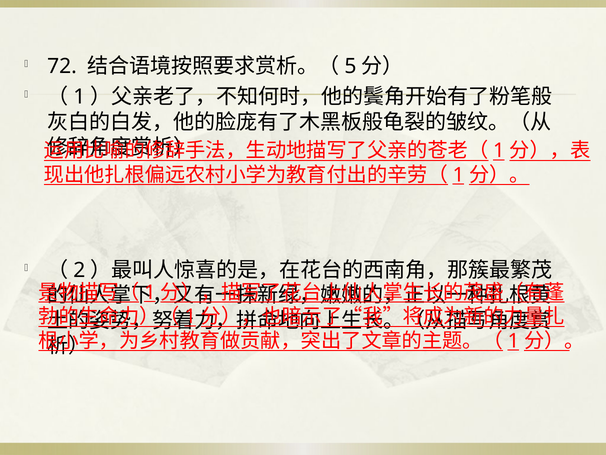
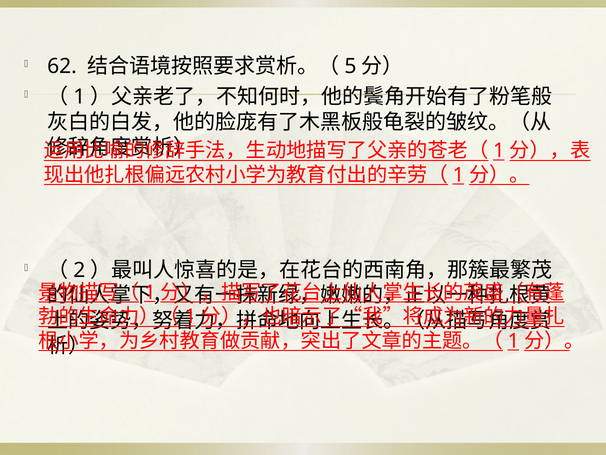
72: 72 -> 62
